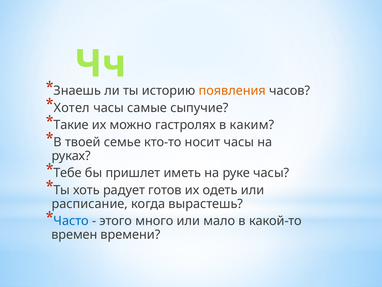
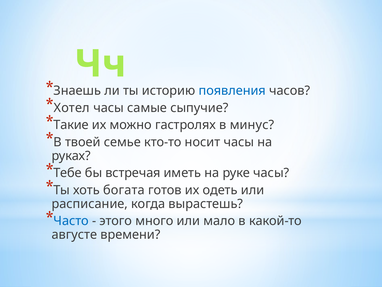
появления colour: orange -> blue
каким: каким -> минус
пришлет: пришлет -> встречая
радует: радует -> богата
времен: времен -> августе
